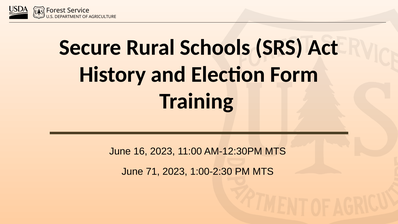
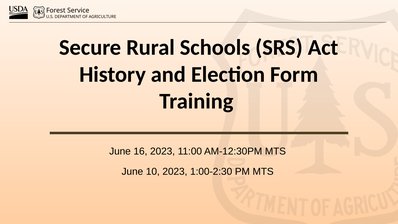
71: 71 -> 10
